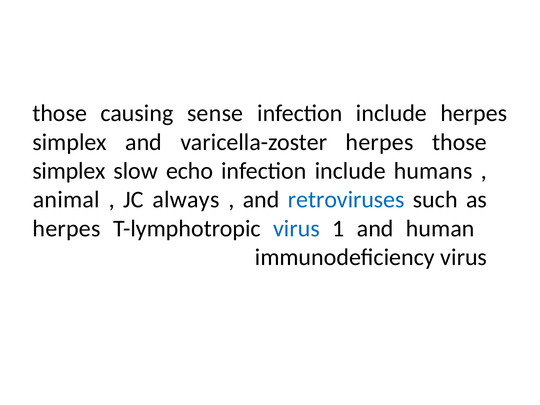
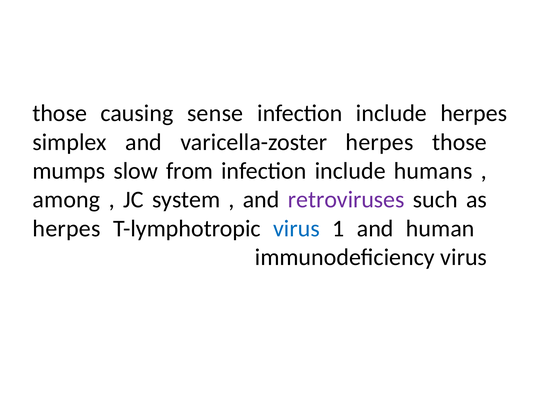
simplex at (69, 171): simplex -> mumps
echo: echo -> from
animal: animal -> among
always: always -> system
retroviruses colour: blue -> purple
